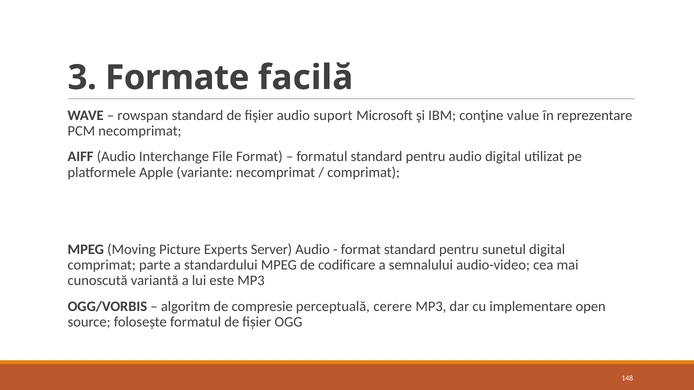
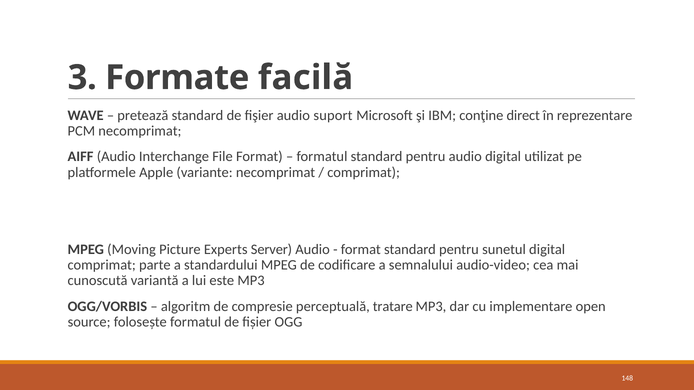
rowspan: rowspan -> pretează
value: value -> direct
cerere: cerere -> tratare
